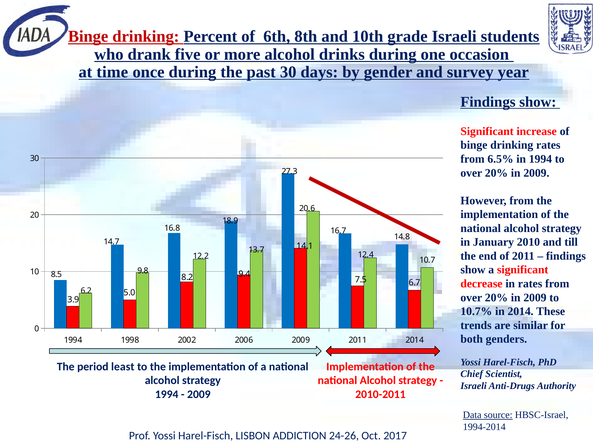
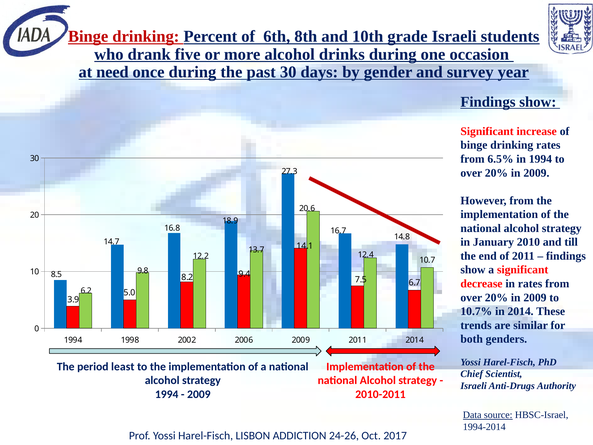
time: time -> need
